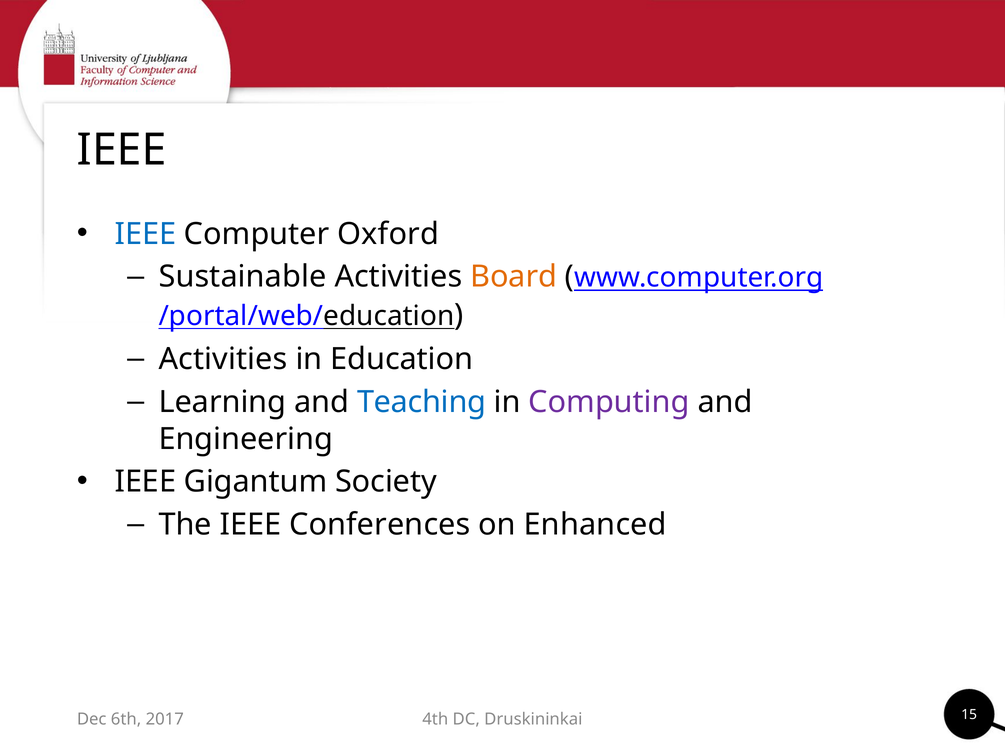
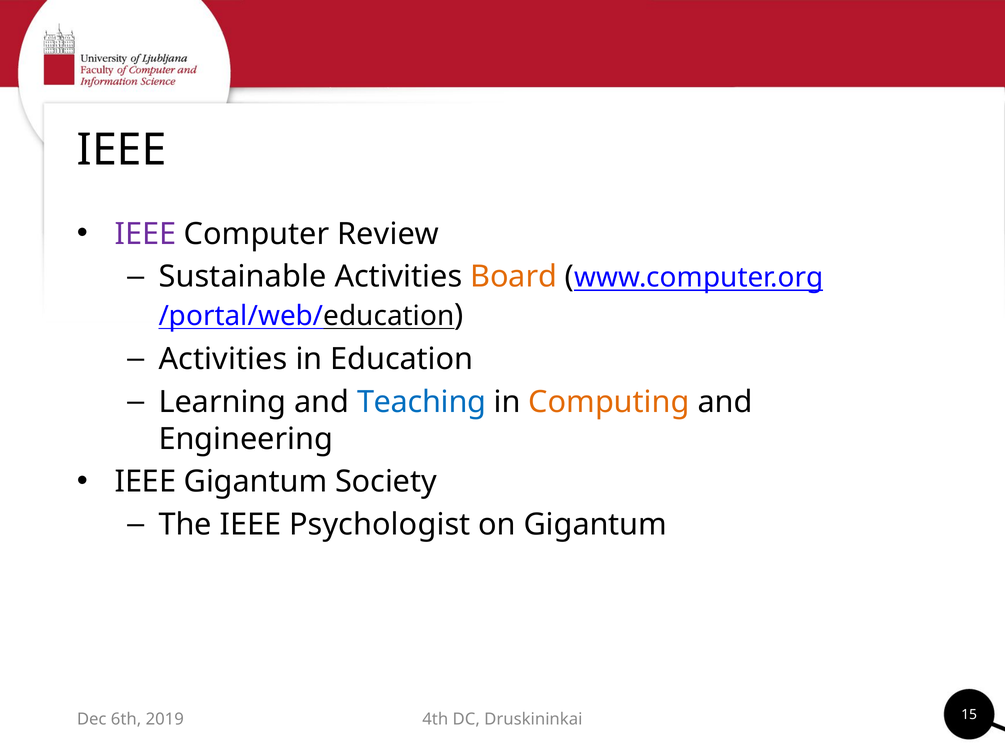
IEEE at (145, 234) colour: blue -> purple
Oxford: Oxford -> Review
Computing colour: purple -> orange
Conferences: Conferences -> Psychologist
on Enhanced: Enhanced -> Gigantum
2017: 2017 -> 2019
